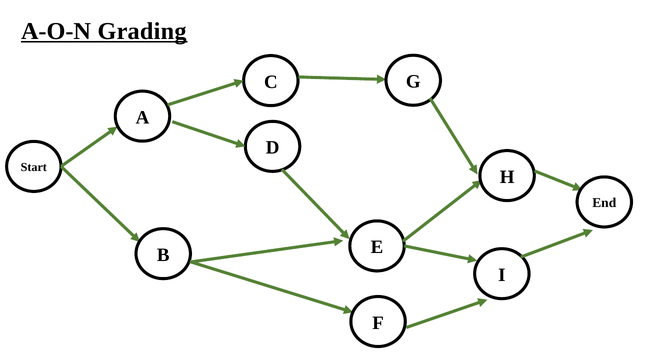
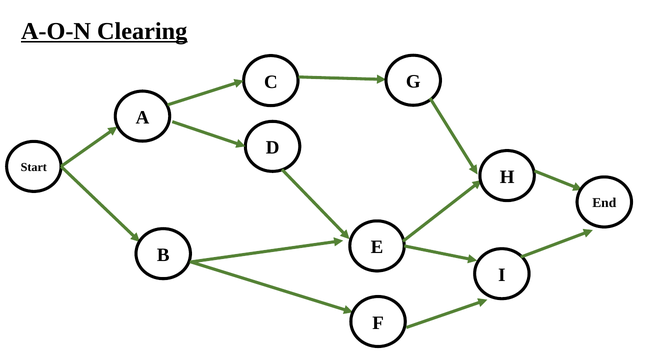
Grading: Grading -> Clearing
